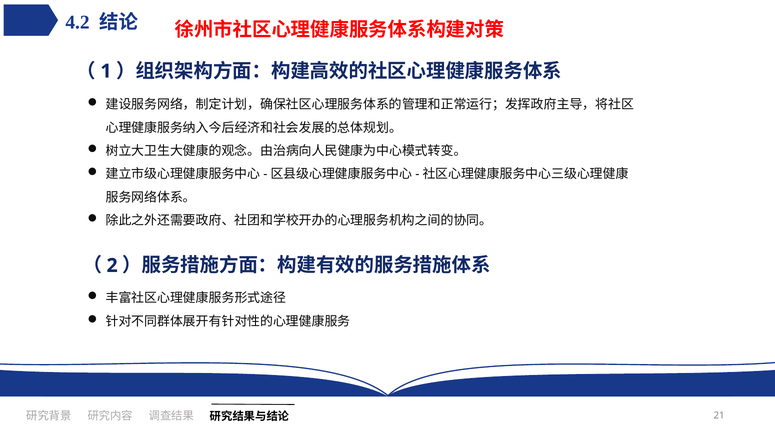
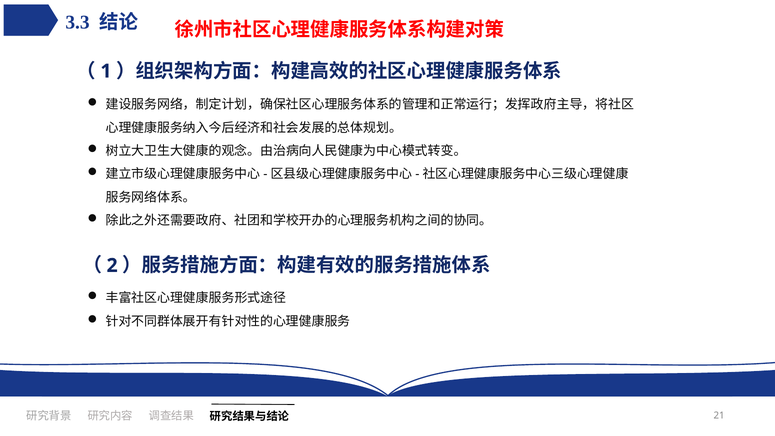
4.2: 4.2 -> 3.3
